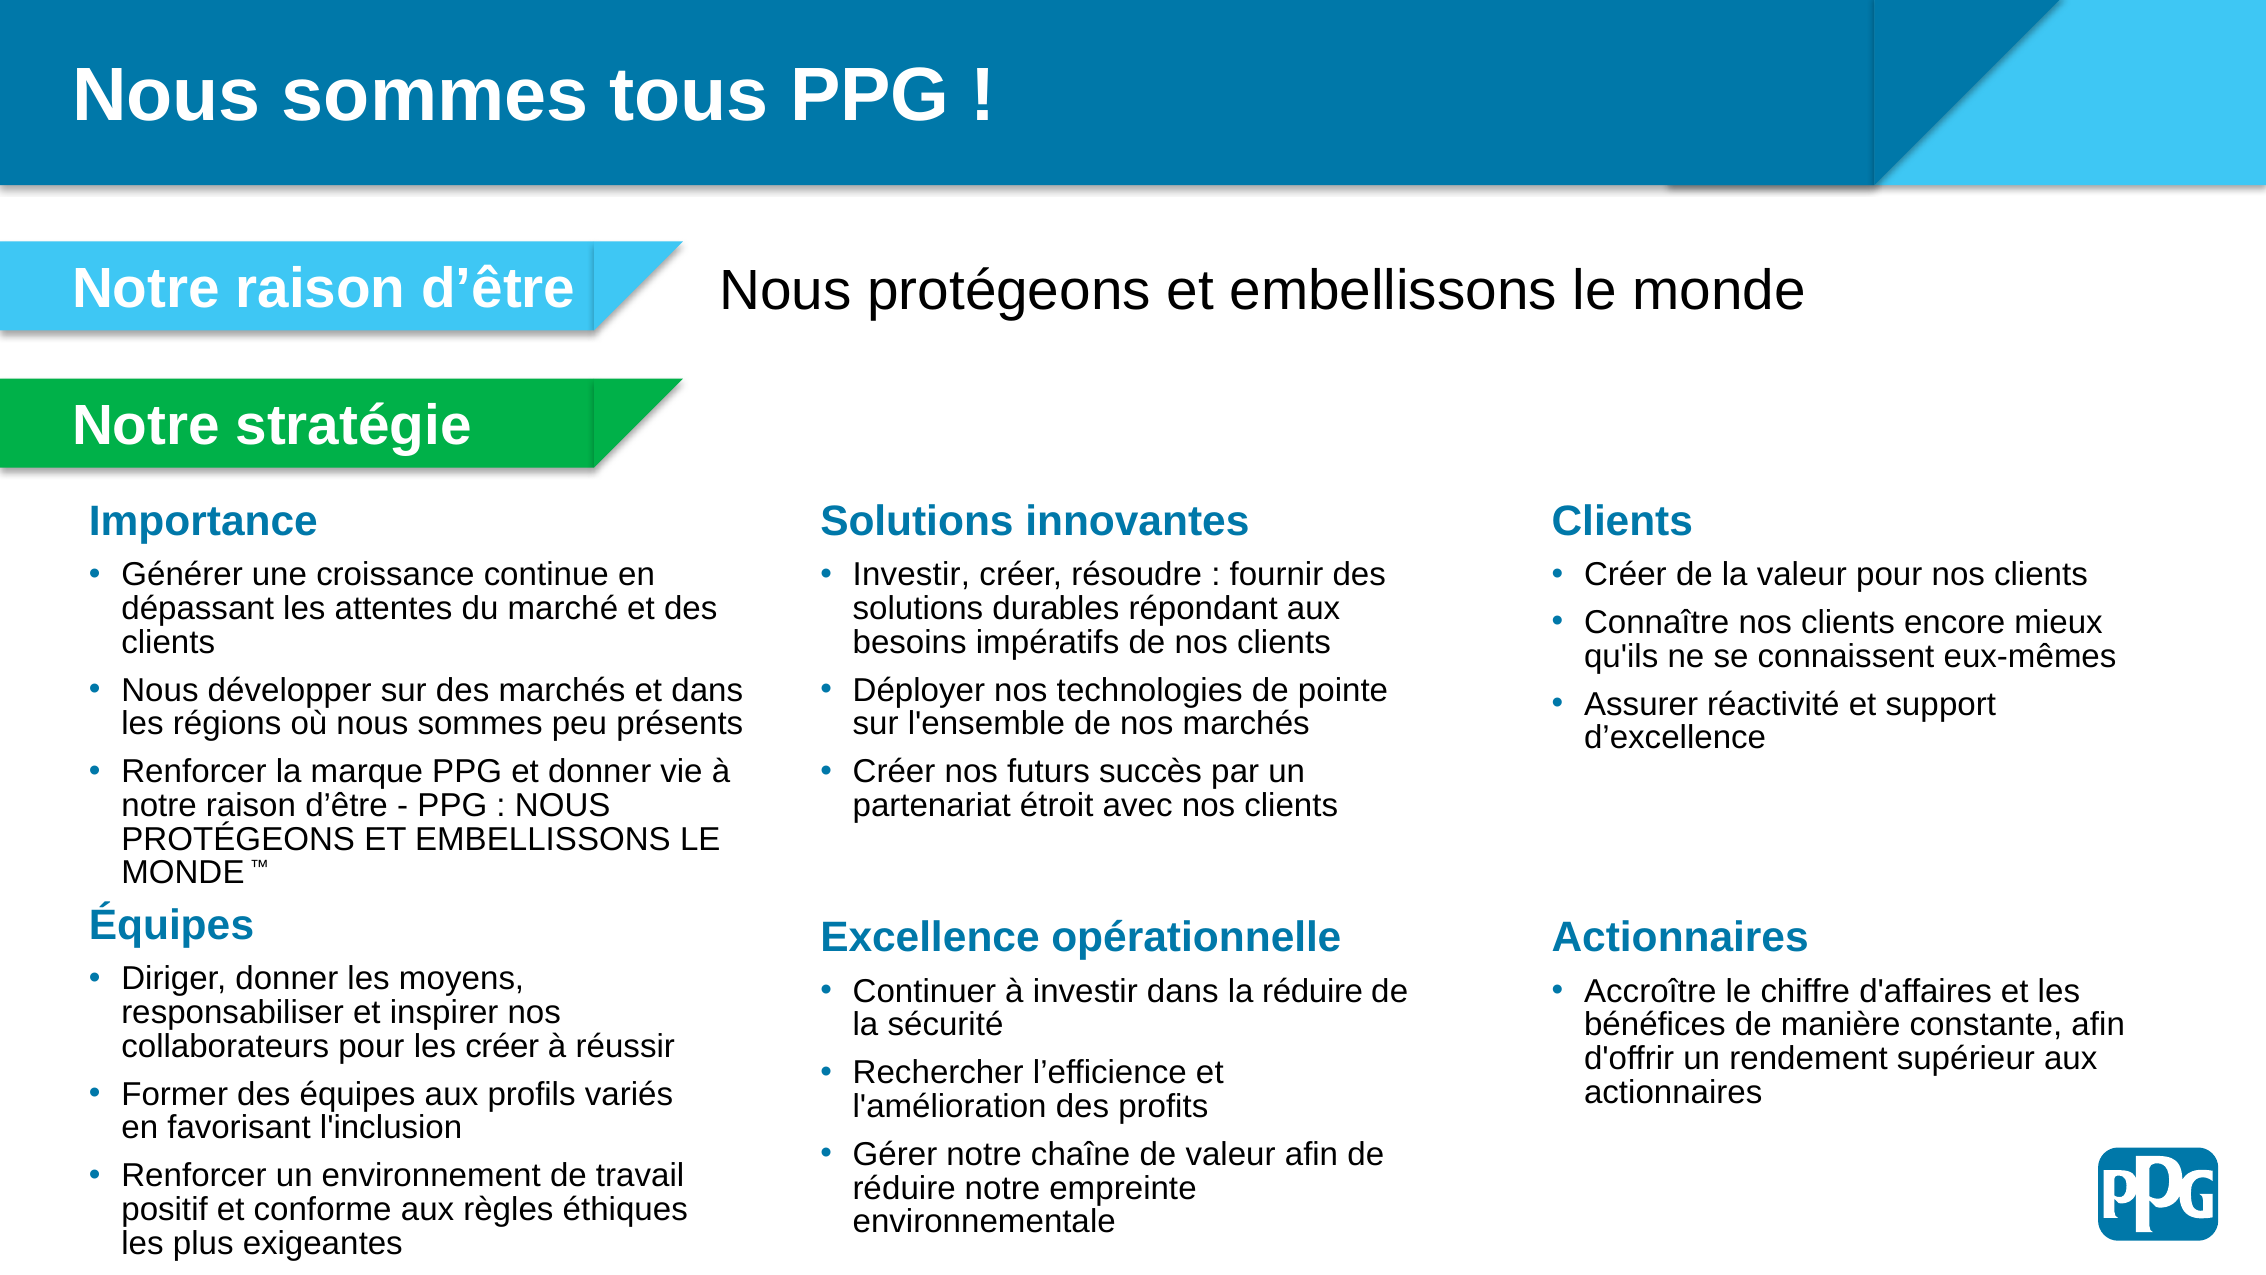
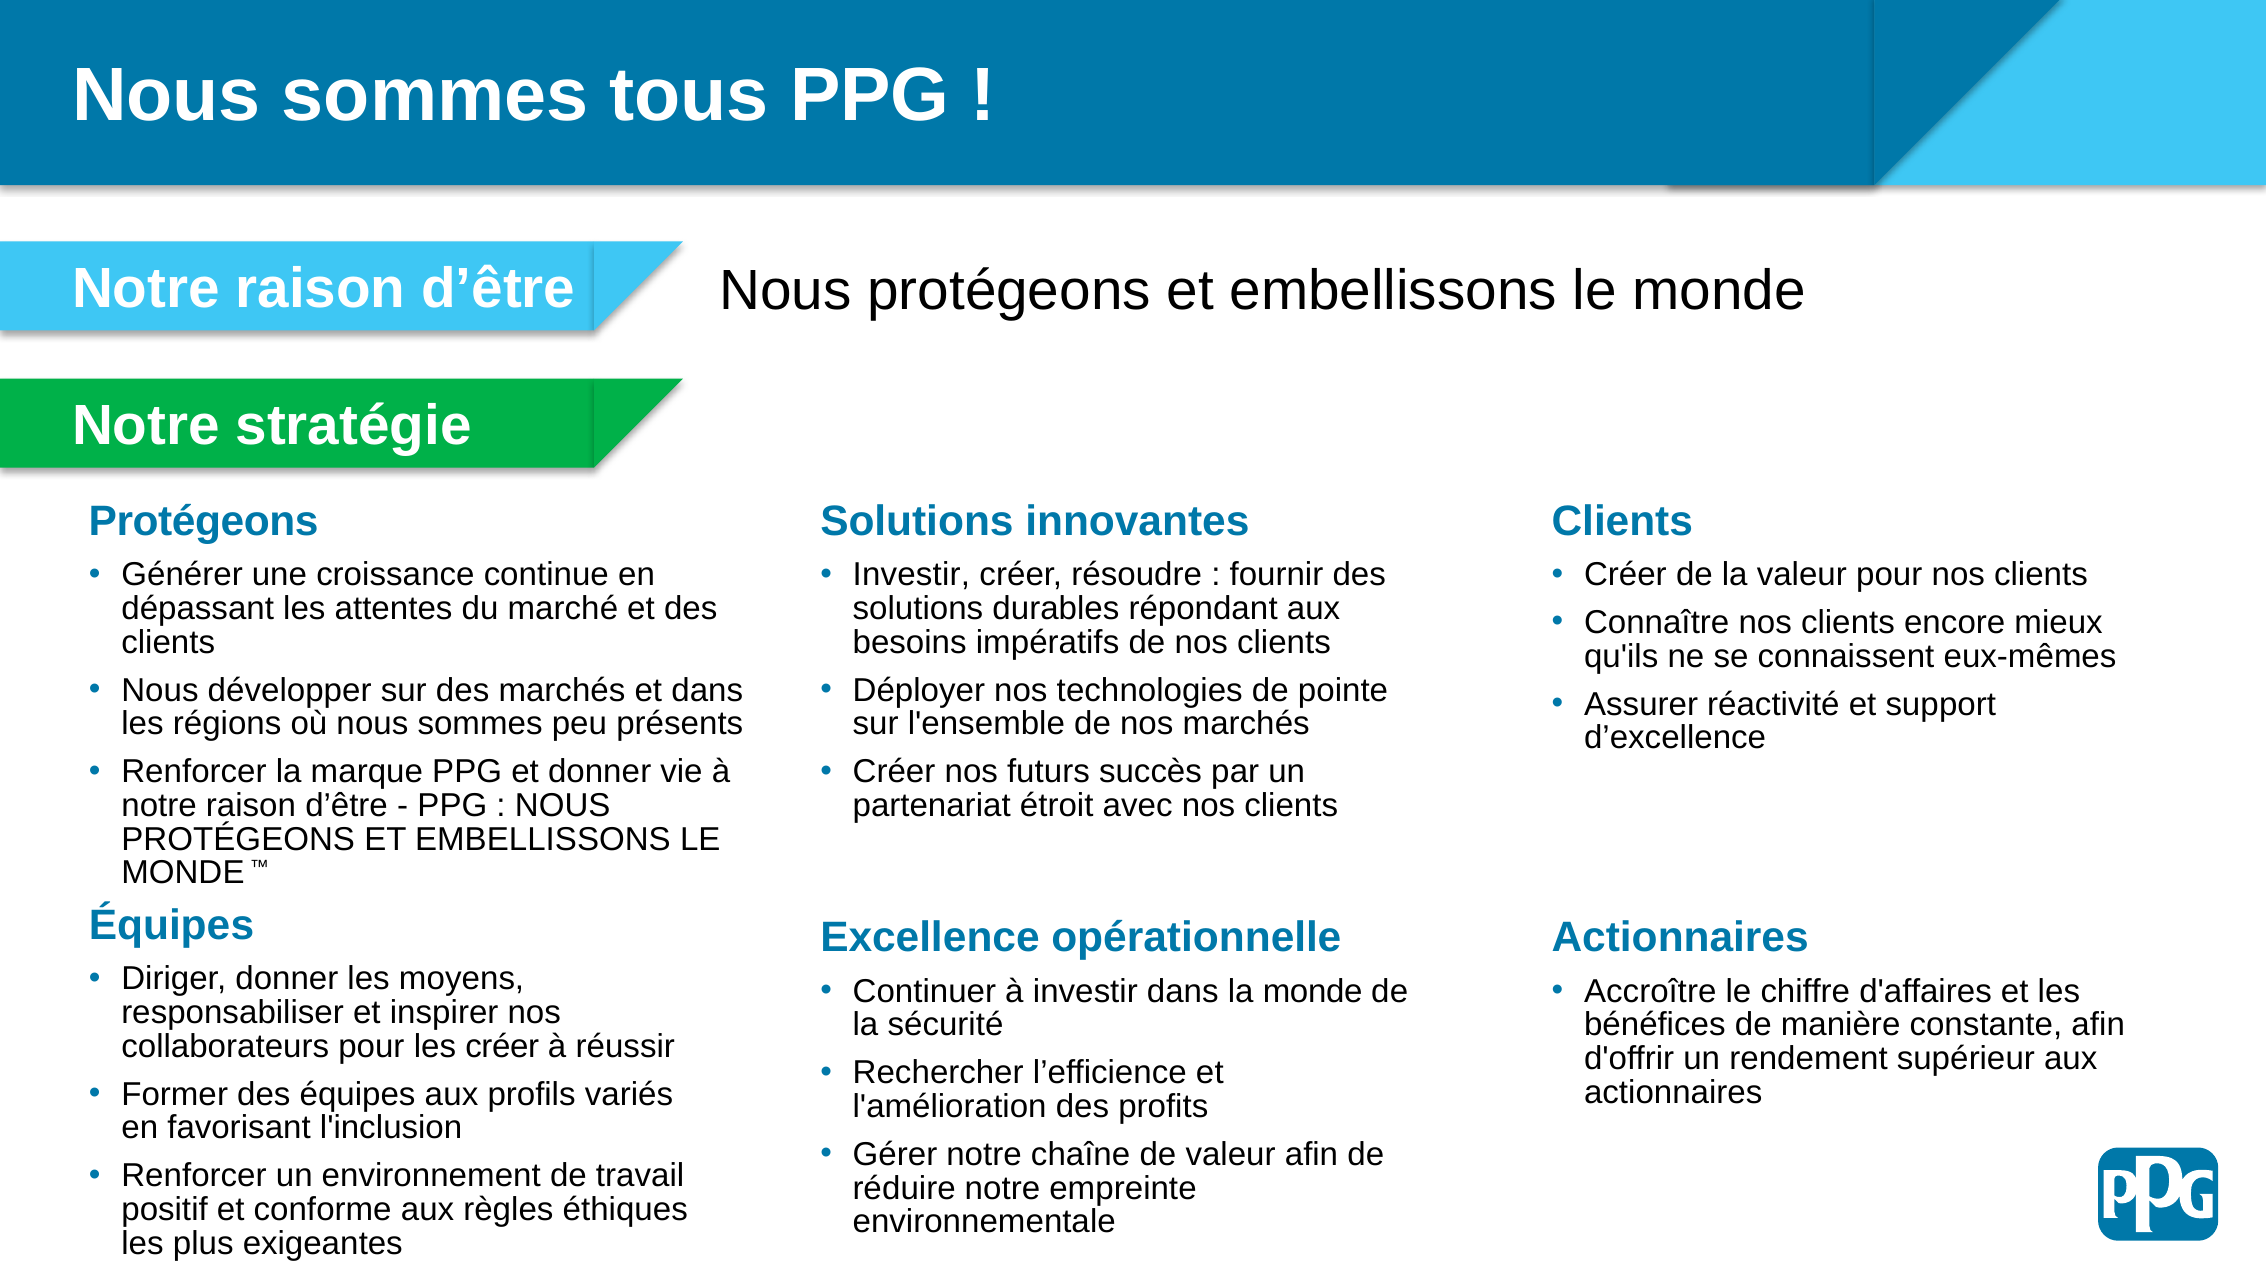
Importance at (203, 521): Importance -> Protégeons
la réduire: réduire -> monde
